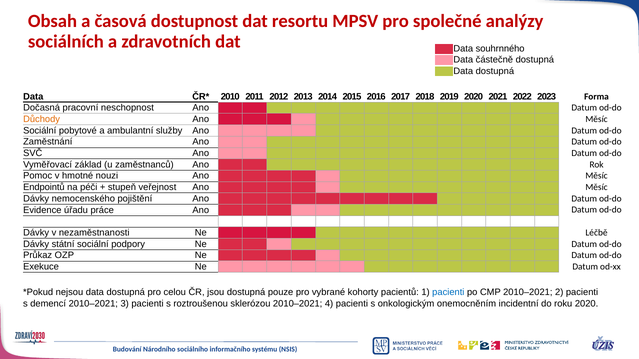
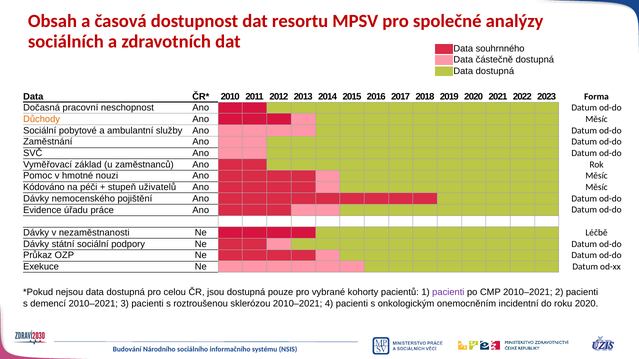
Endpointů: Endpointů -> Kódováno
veřejnost: veřejnost -> uživatelů
pacienti at (448, 293) colour: blue -> purple
